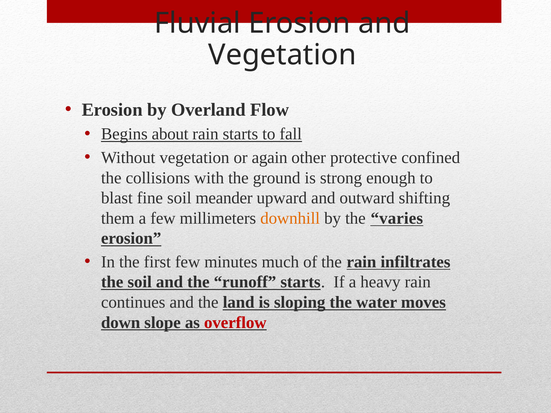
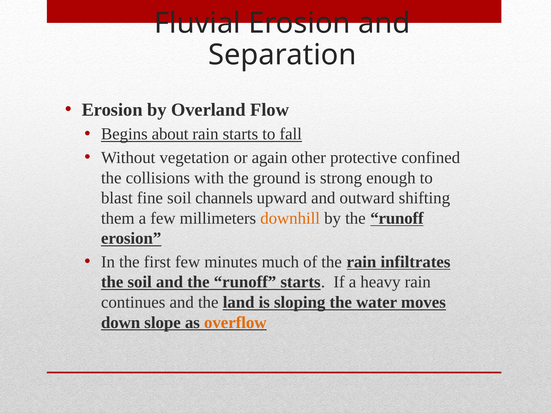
Vegetation at (282, 55): Vegetation -> Separation
meander: meander -> channels
by the varies: varies -> runoff
overflow colour: red -> orange
